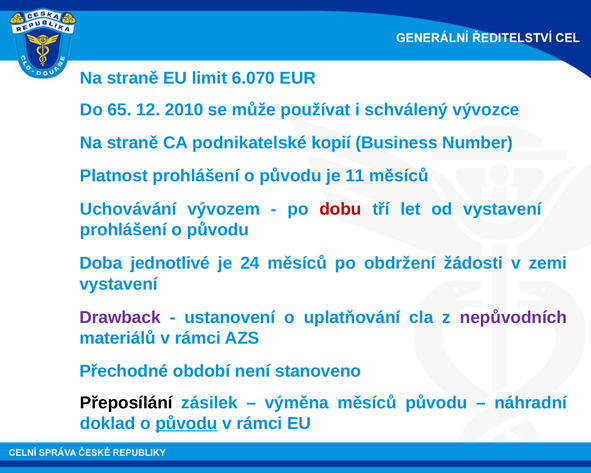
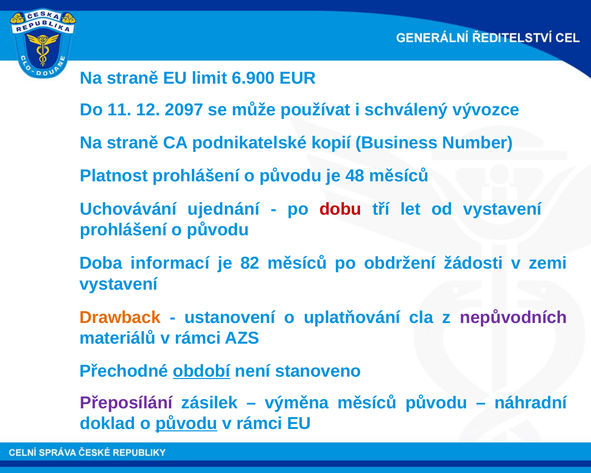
6.070: 6.070 -> 6.900
65: 65 -> 11
2010: 2010 -> 2097
11: 11 -> 48
vývozem: vývozem -> ujednání
jednotlivé: jednotlivé -> informací
24: 24 -> 82
Drawback colour: purple -> orange
období underline: none -> present
Přeposílání colour: black -> purple
